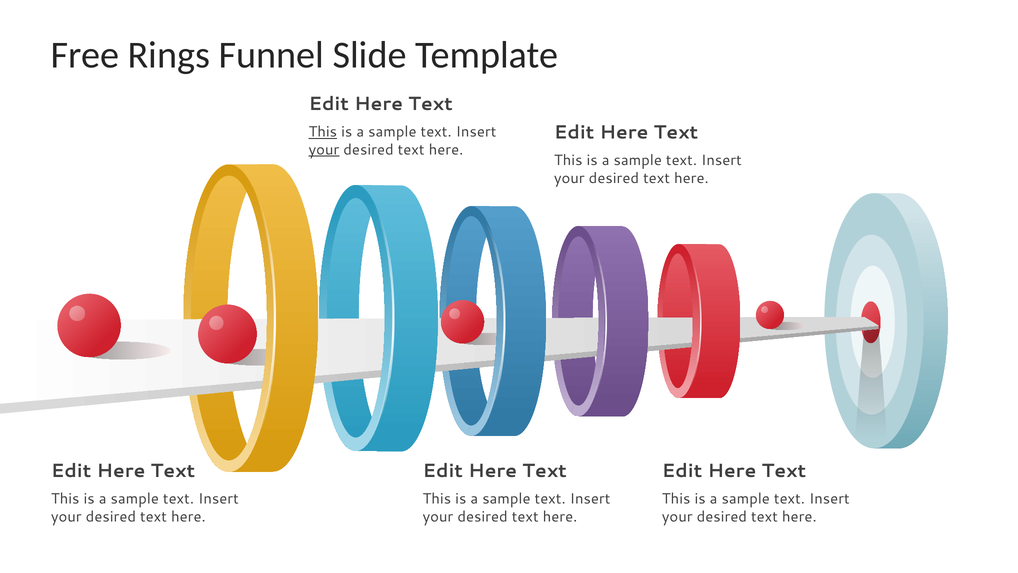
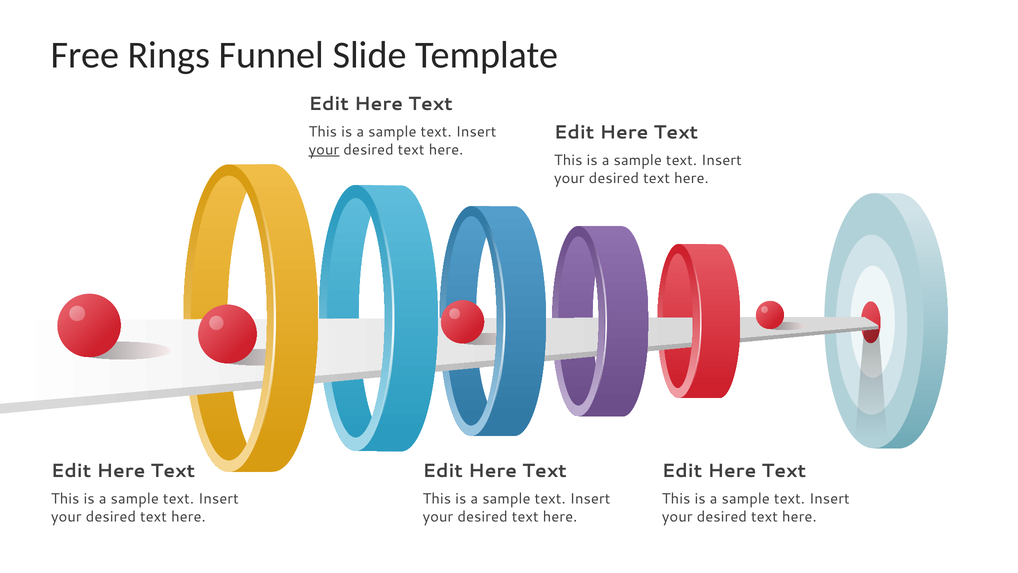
This at (323, 132) underline: present -> none
